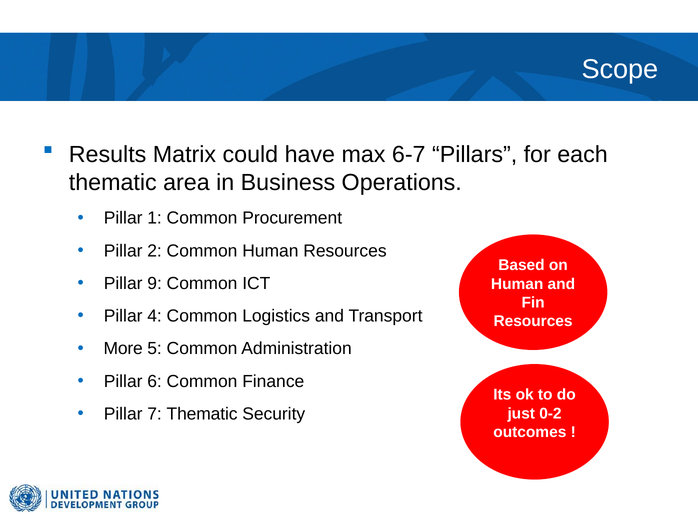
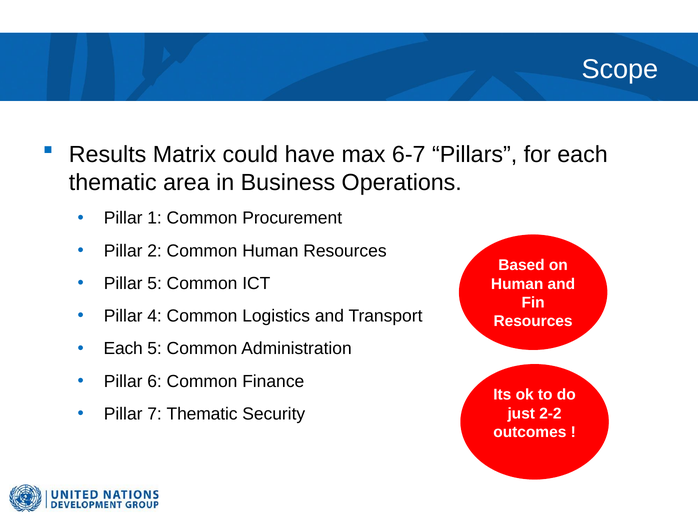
Pillar 9: 9 -> 5
More at (123, 348): More -> Each
0-2: 0-2 -> 2-2
